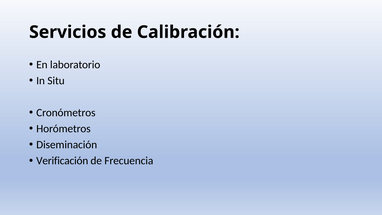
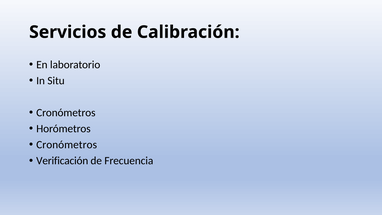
Diseminación at (67, 145): Diseminación -> Cronómetros
